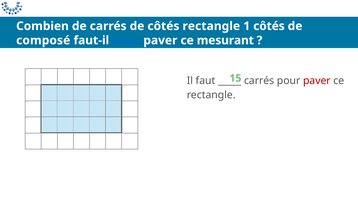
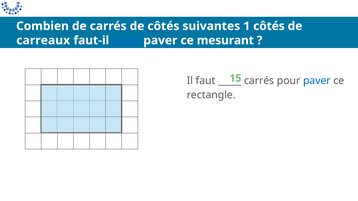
côtés rectangle: rectangle -> suivantes
composé: composé -> carreaux
paver at (317, 81) colour: red -> blue
